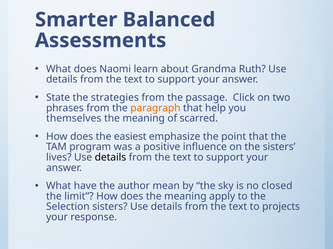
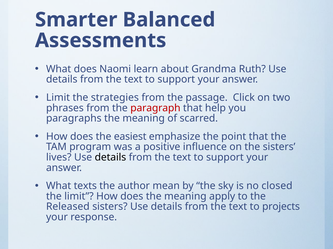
State at (58, 98): State -> Limit
paragraph colour: orange -> red
themselves: themselves -> paragraphs
have: have -> texts
Selection: Selection -> Released
